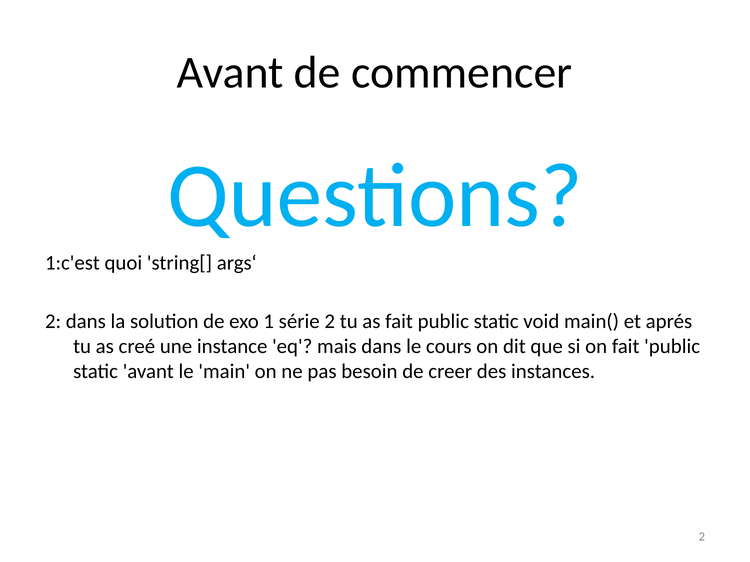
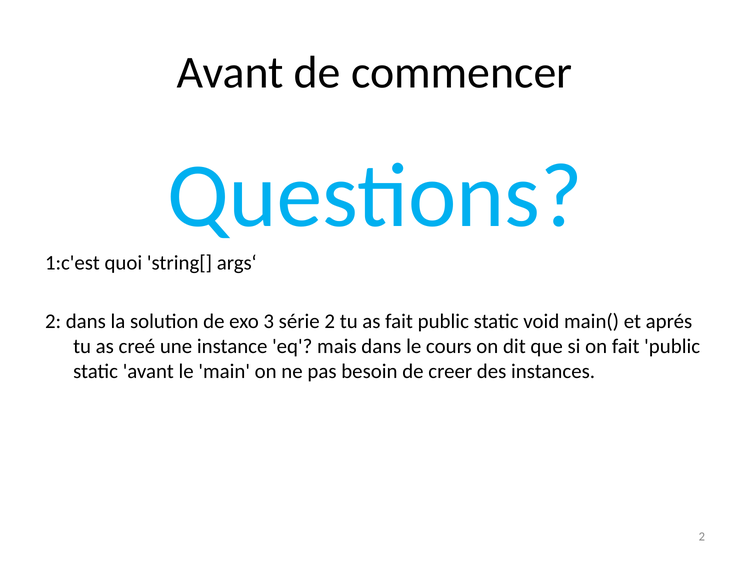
1: 1 -> 3
